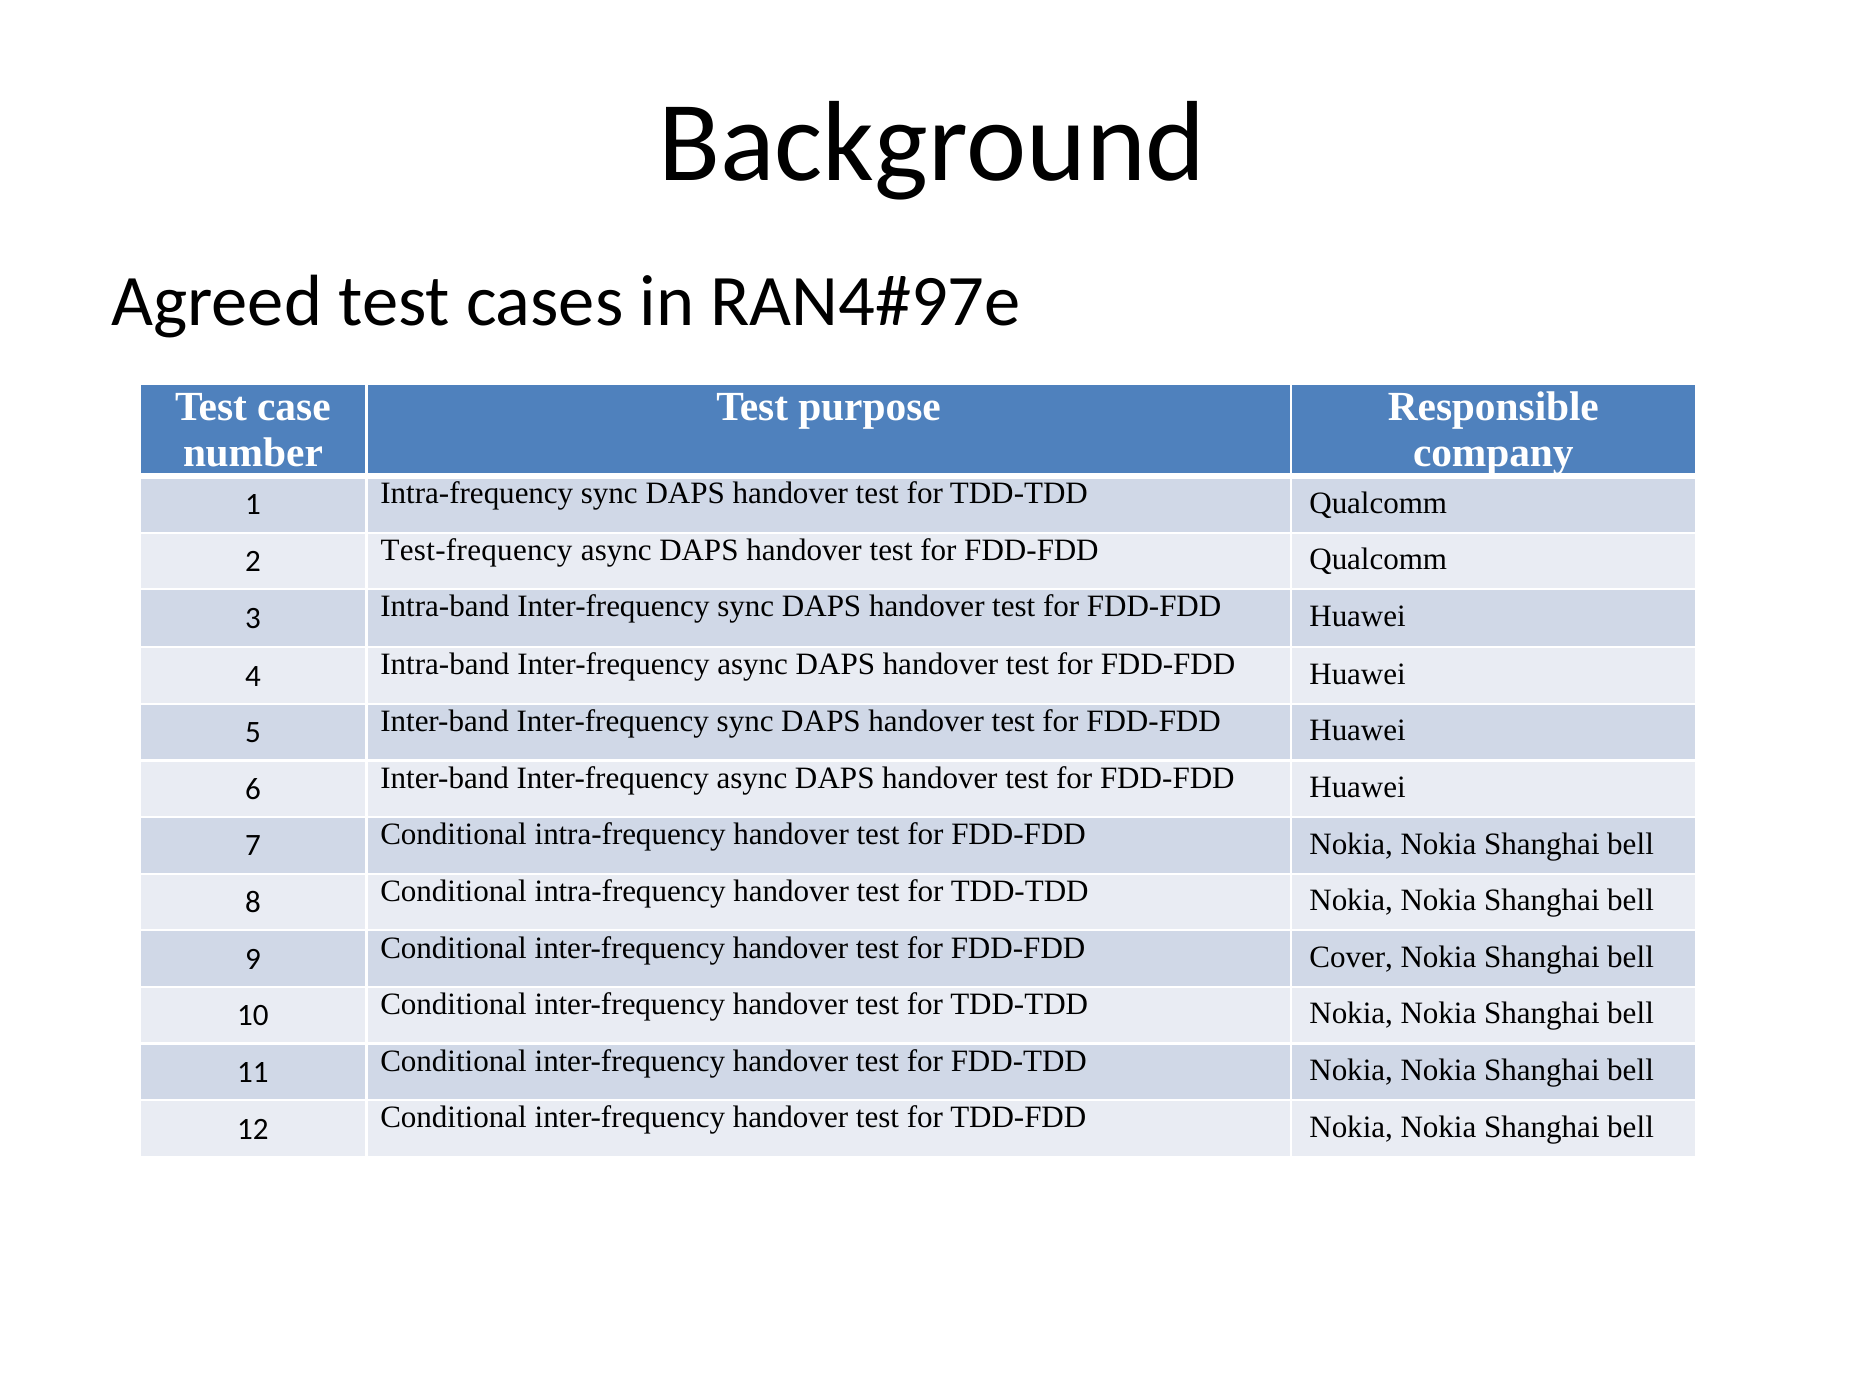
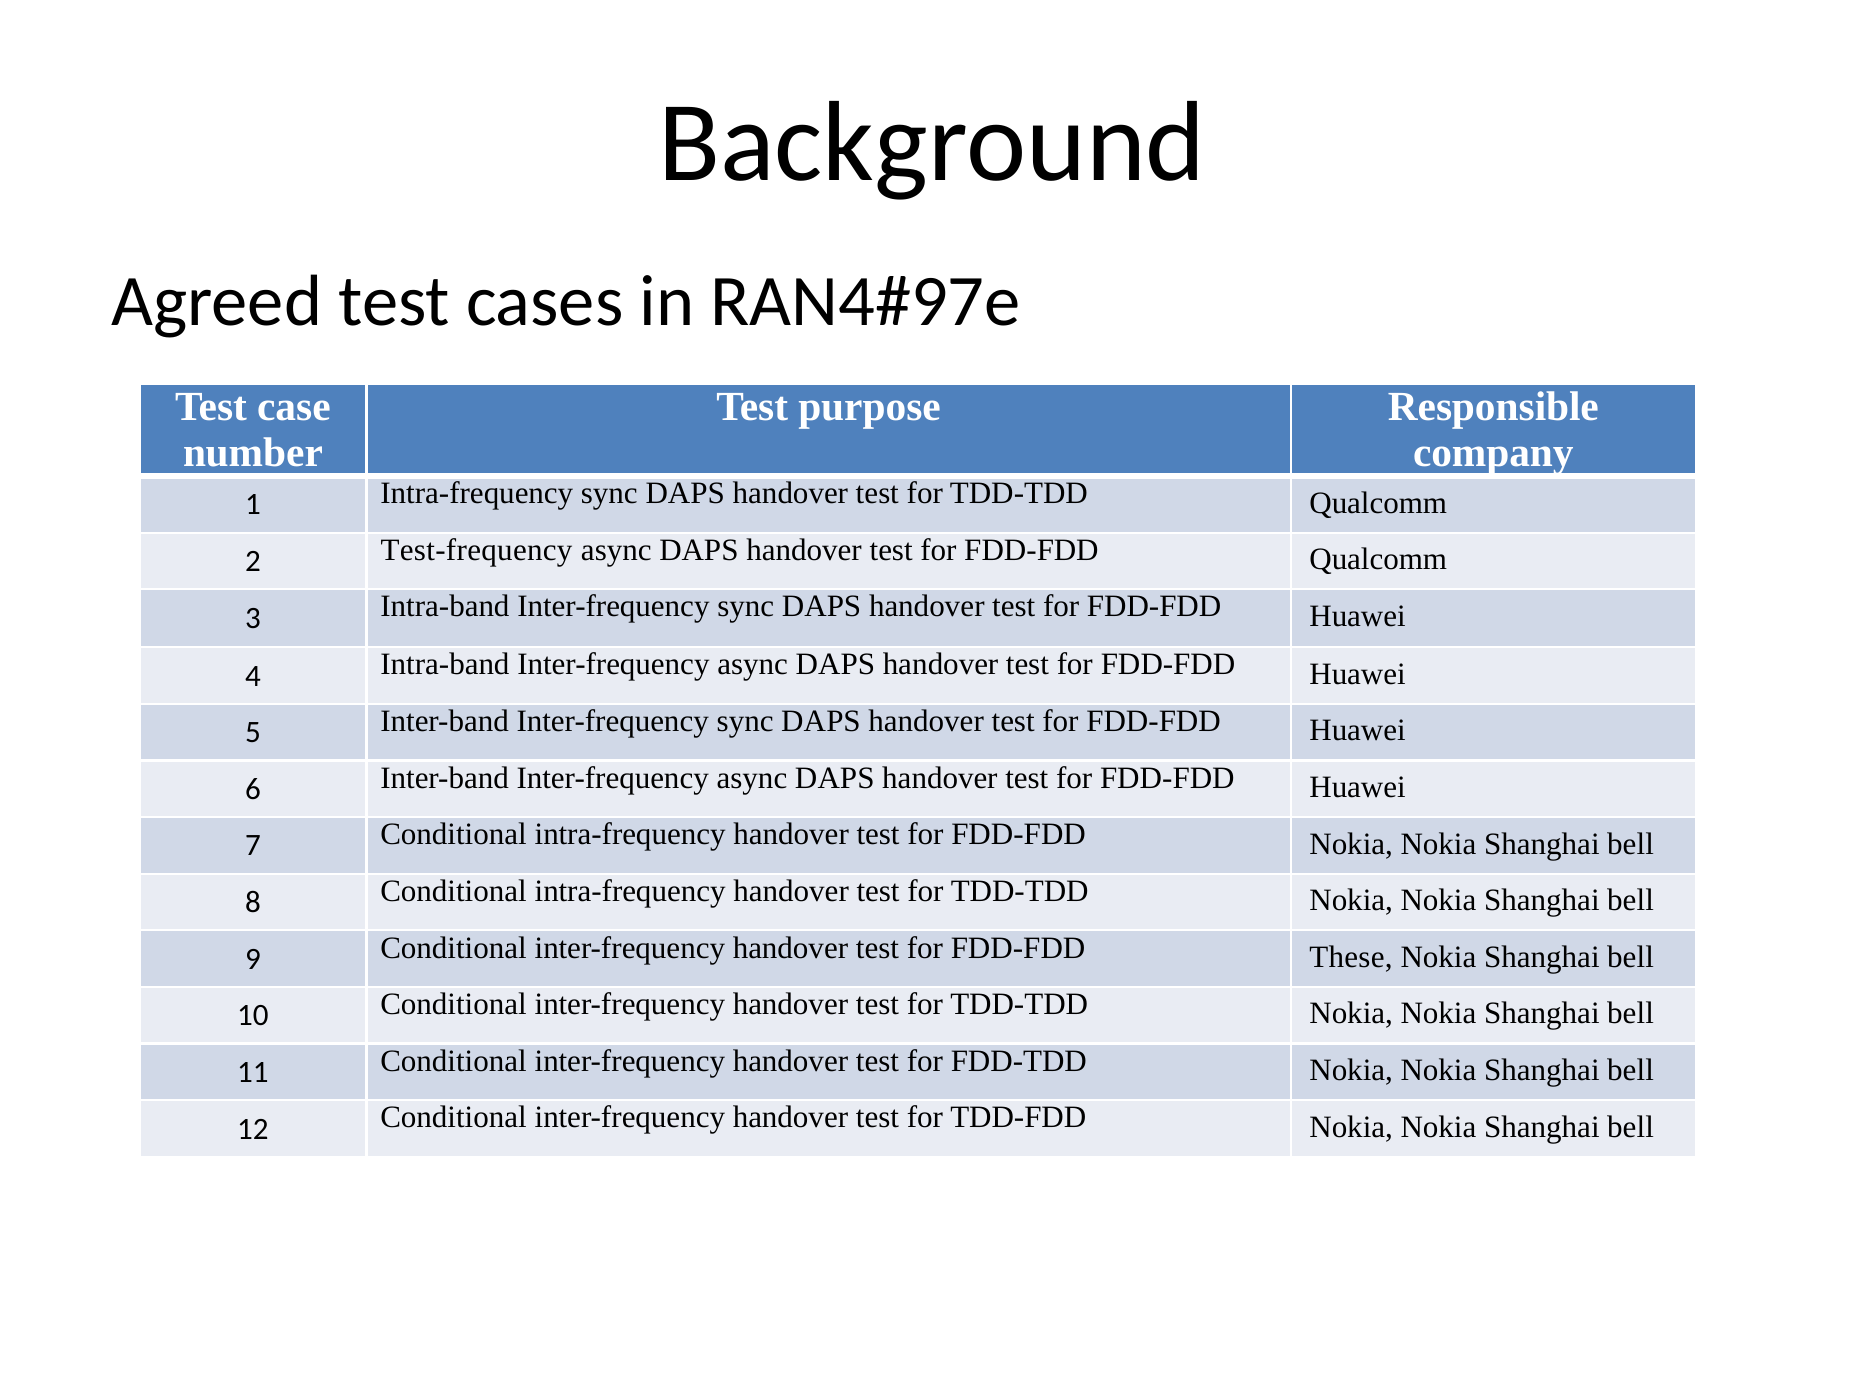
Cover: Cover -> These
